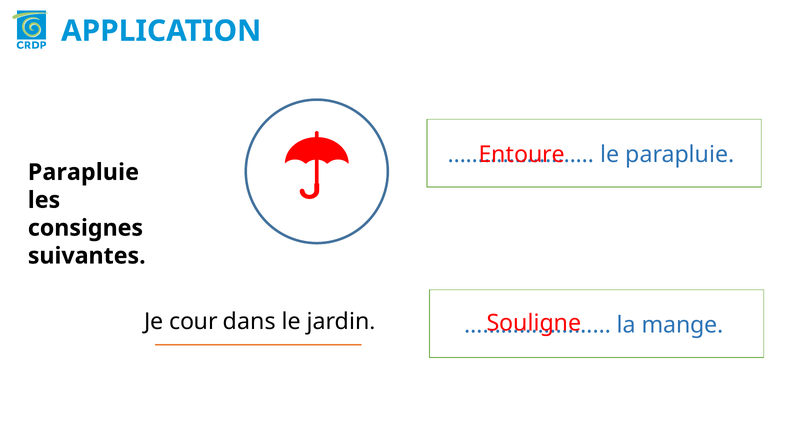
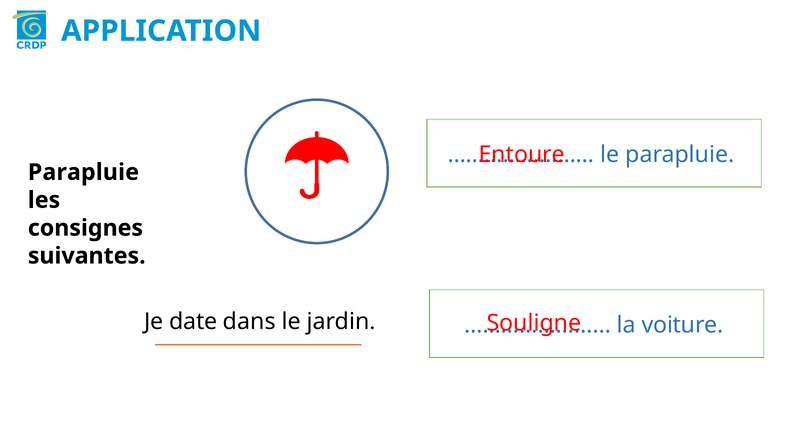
cour: cour -> date
mange: mange -> voiture
